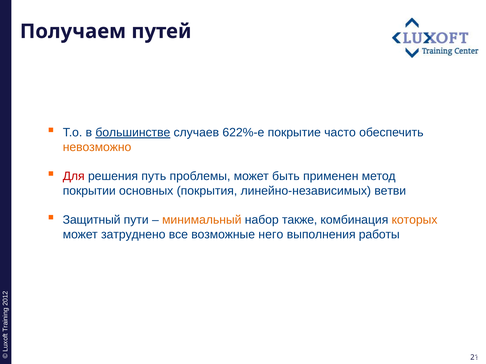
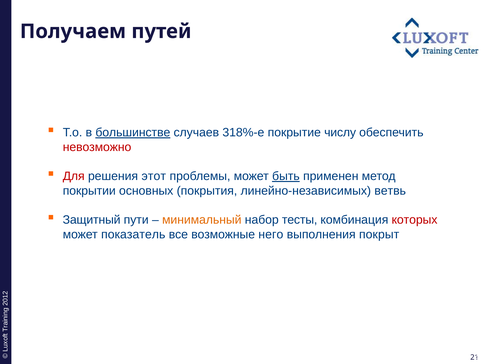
622%-е: 622%-е -> 318%-е
часто: часто -> числу
невозможно colour: orange -> red
путь: путь -> этот
быть underline: none -> present
ветви: ветви -> ветвь
также: также -> тесты
которых colour: orange -> red
затруднено: затруднено -> показатель
работы: работы -> покрыт
